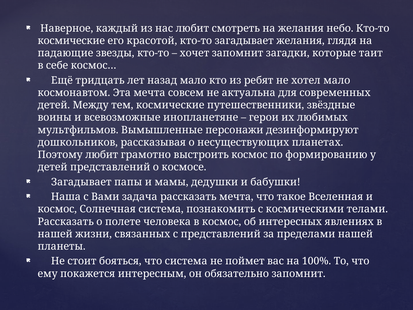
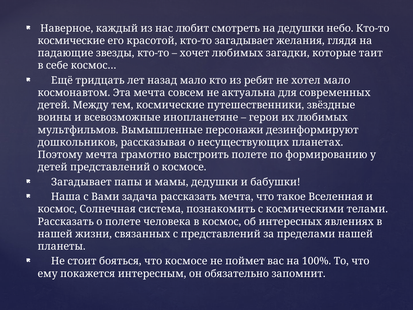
на желания: желания -> дедушки
хочет запомнит: запомнит -> любимых
Поэтому любит: любит -> мечта
выстроить космос: космос -> полете
что система: система -> космосе
